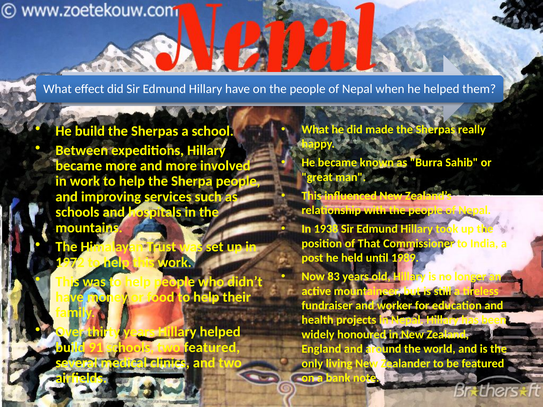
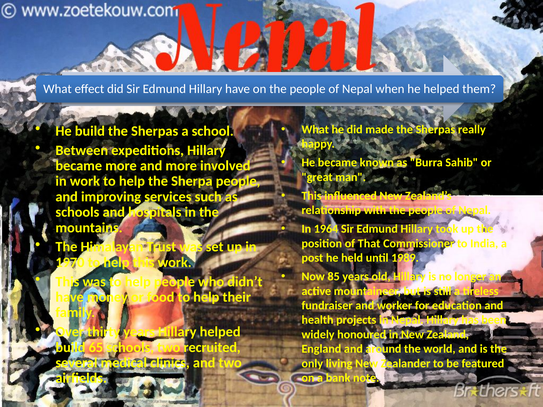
1938: 1938 -> 1964
1972: 1972 -> 1970
83: 83 -> 85
91: 91 -> 65
two featured: featured -> recruited
